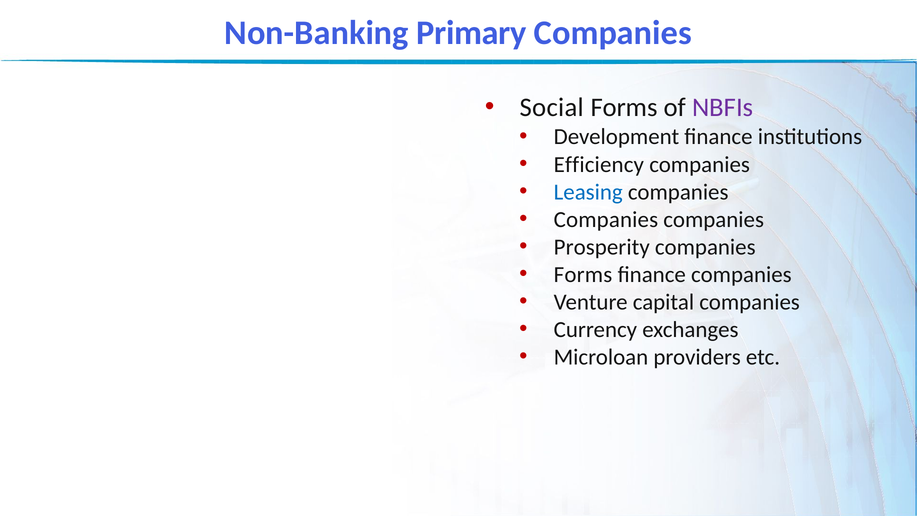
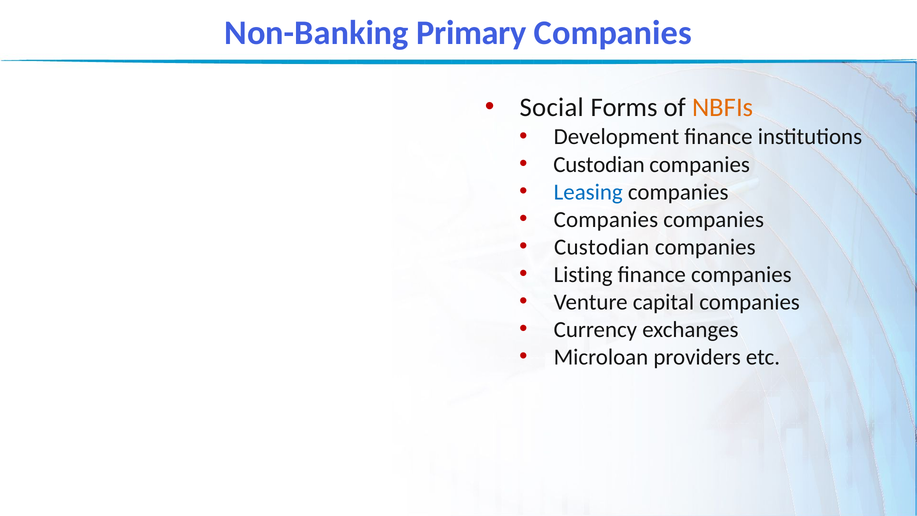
NBFIs colour: purple -> orange
Efficiency at (599, 164): Efficiency -> Custodian
Prosperity at (602, 247): Prosperity -> Custodian
Forms at (583, 274): Forms -> Listing
